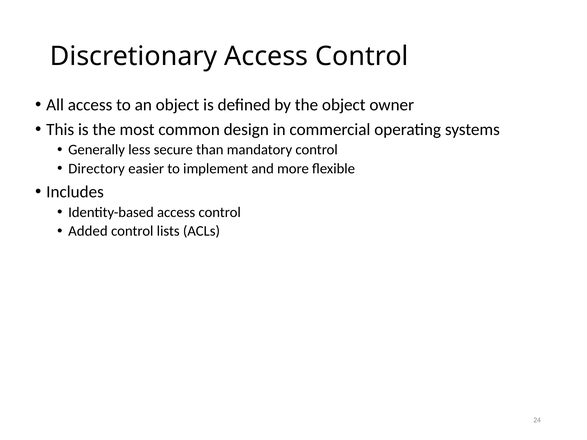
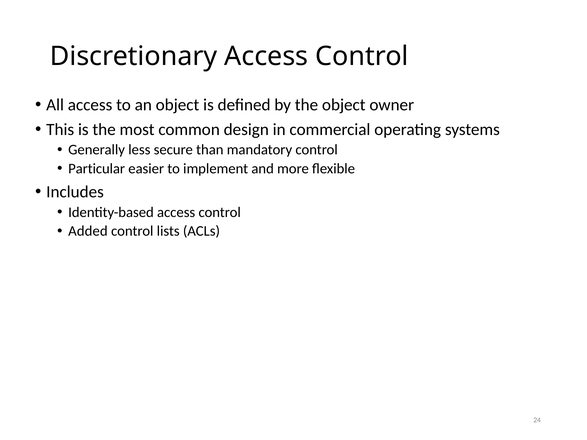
Directory: Directory -> Particular
